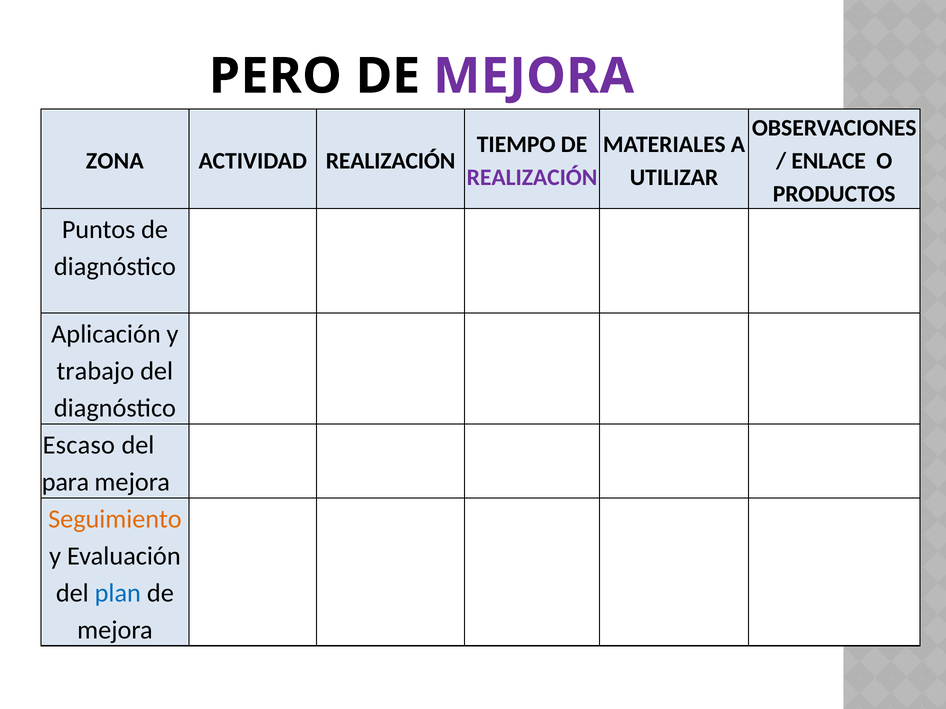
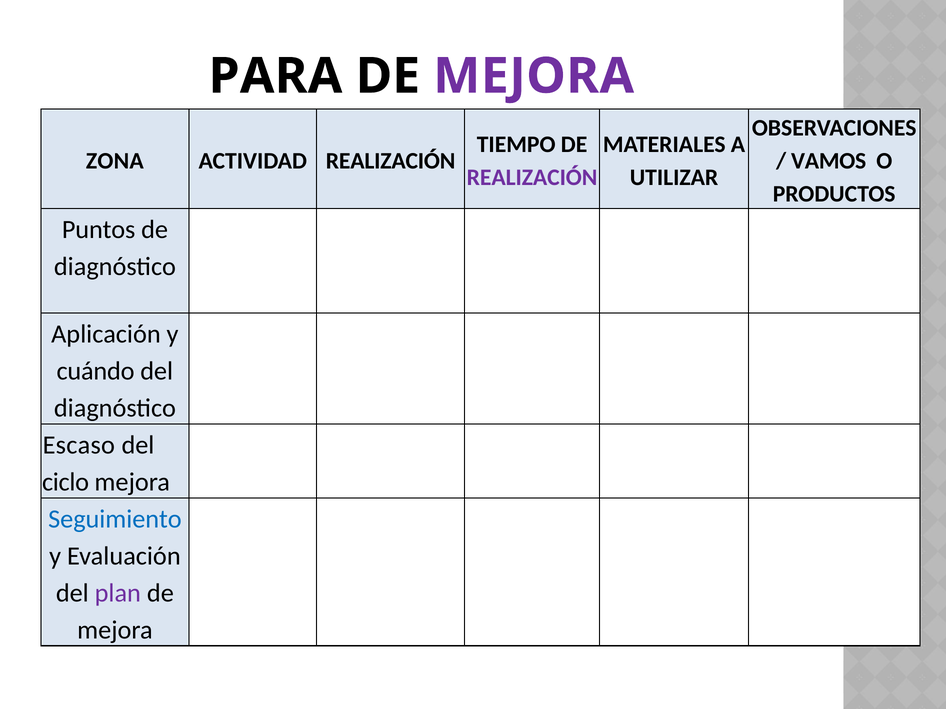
PERO: PERO -> PARA
ENLACE: ENLACE -> VAMOS
trabajo: trabajo -> cuándo
para: para -> ciclo
Seguimiento colour: orange -> blue
plan colour: blue -> purple
